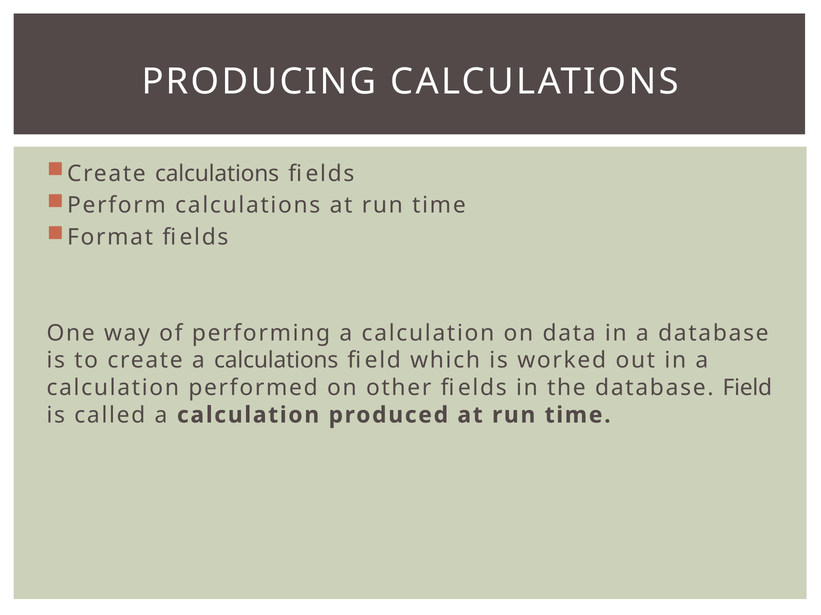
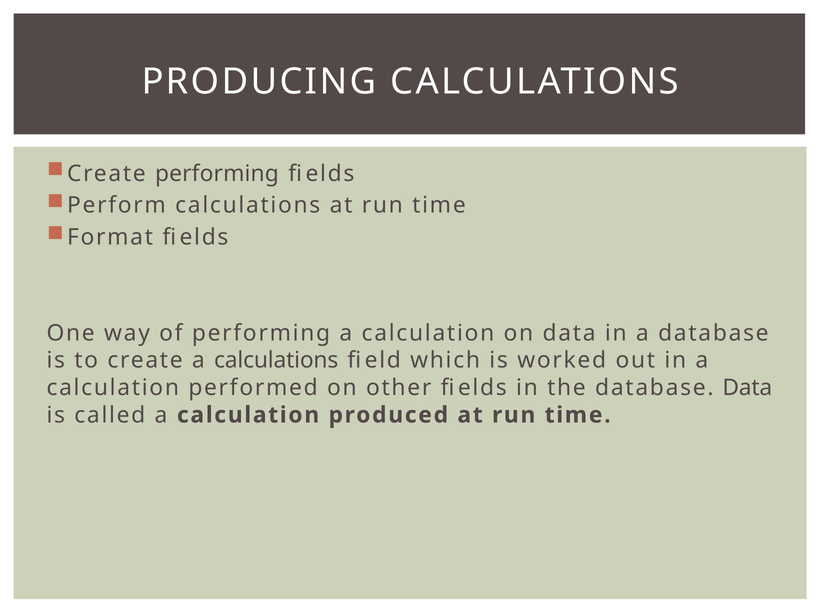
Create calculations: calculations -> performing
database Field: Field -> Data
